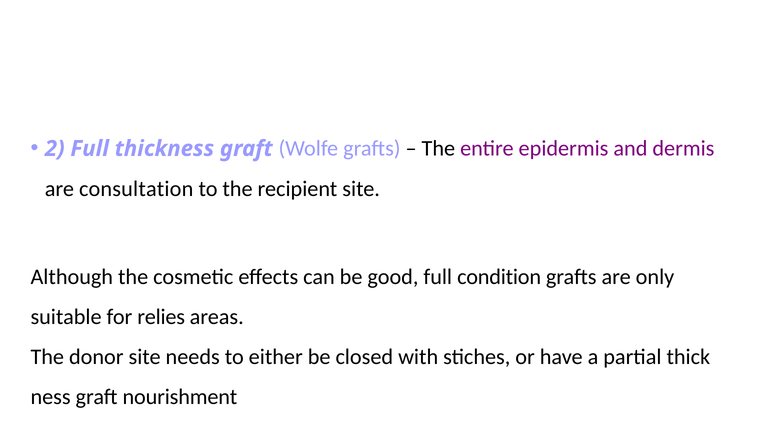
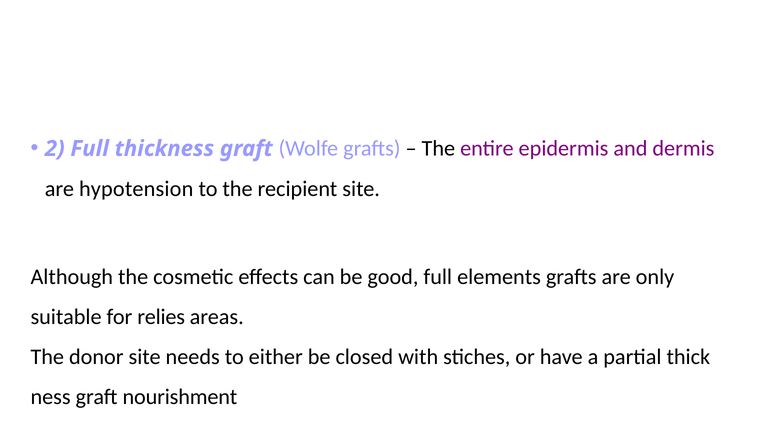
consultation: consultation -> hypotension
condition: condition -> elements
